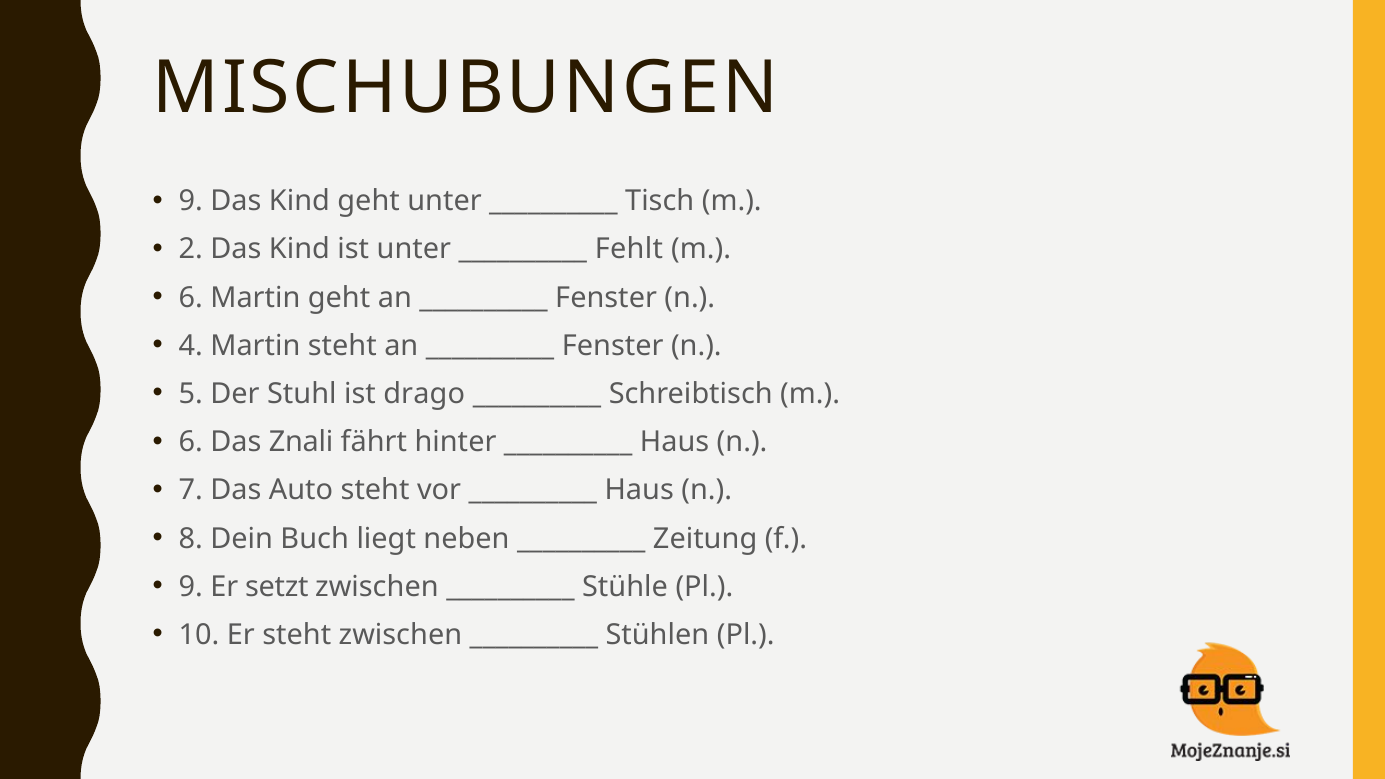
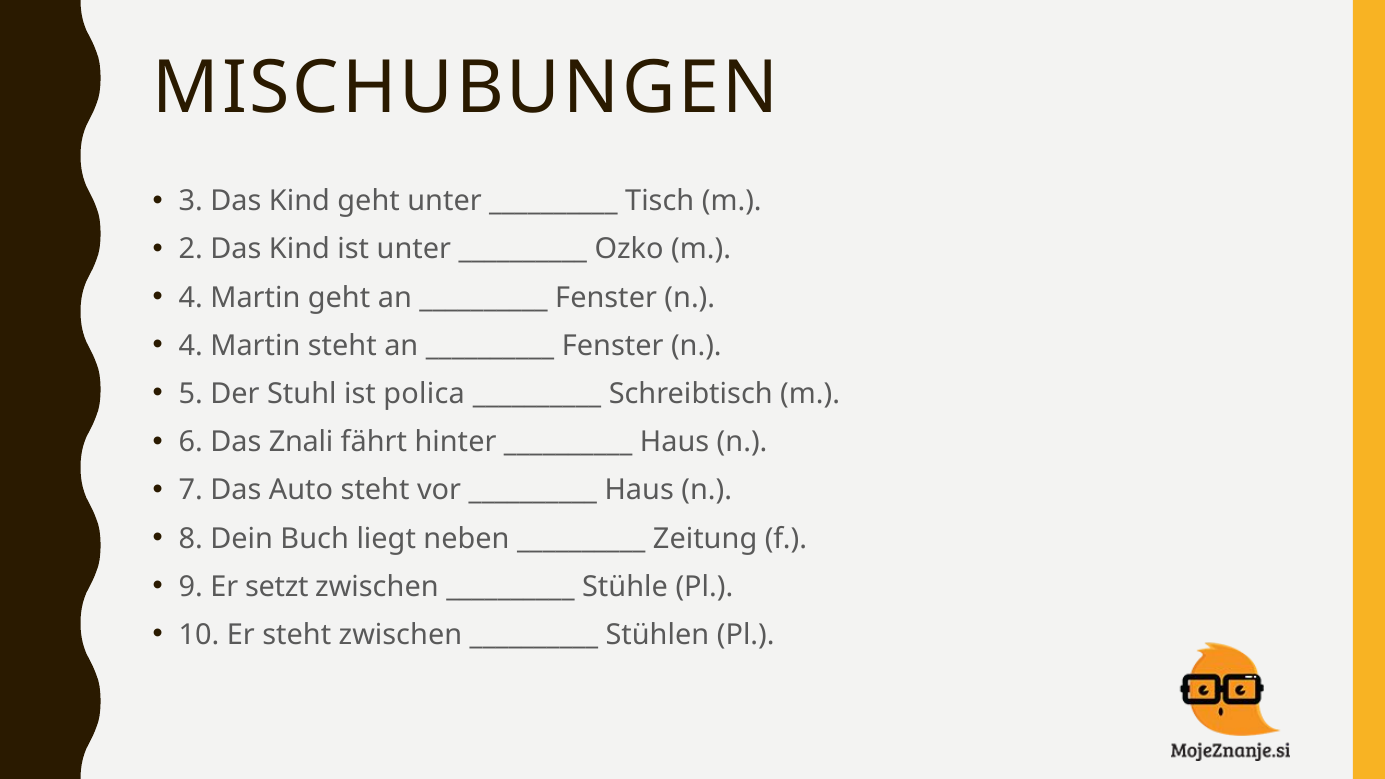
9 at (191, 201): 9 -> 3
Fehlt: Fehlt -> Ozko
6 at (191, 298): 6 -> 4
drago: drago -> polica
